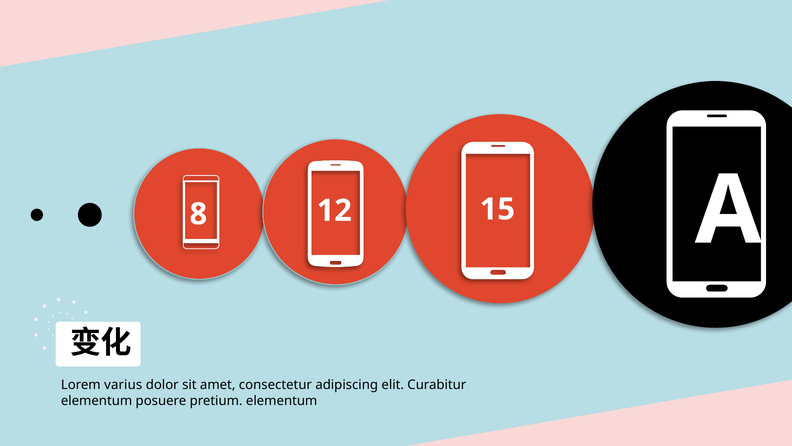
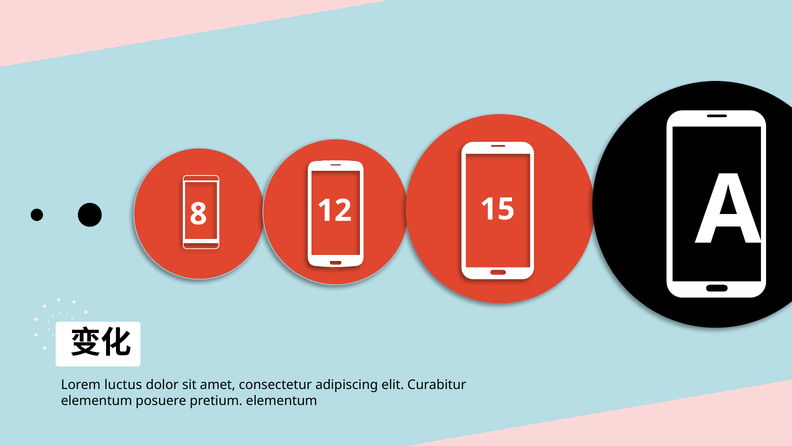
varius: varius -> luctus
